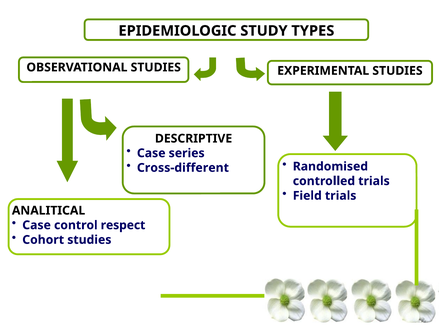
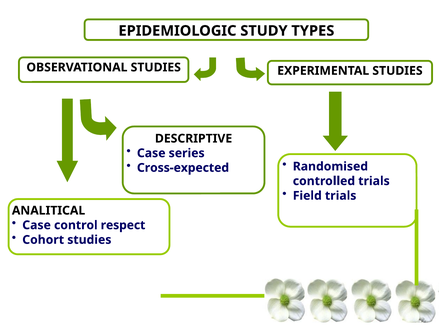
Cross-different: Cross-different -> Cross-expected
